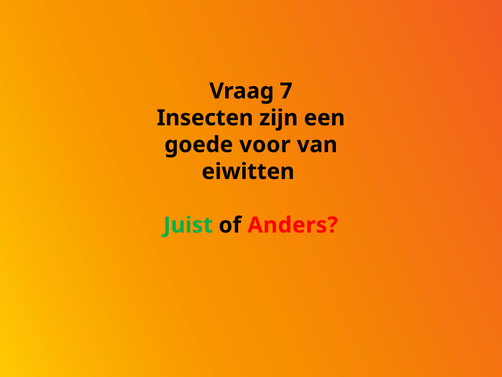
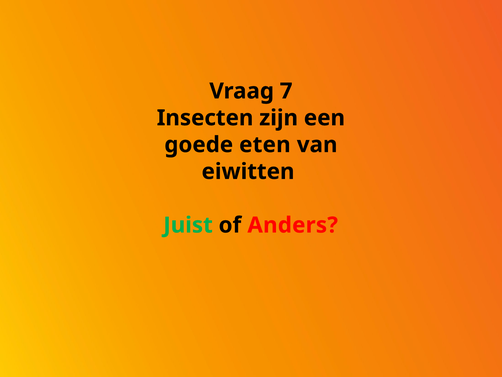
voor: voor -> eten
